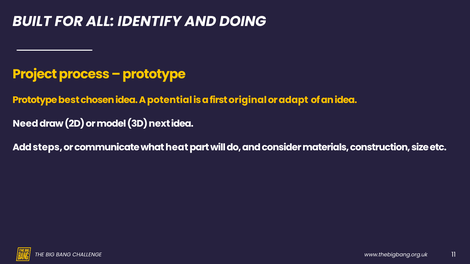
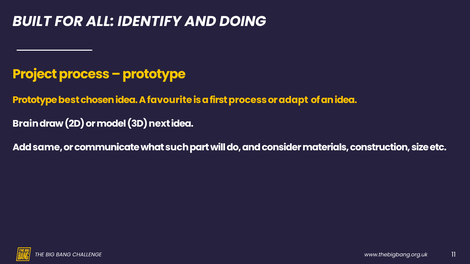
potential: potential -> favourite
first original: original -> process
Need: Need -> Brain
steps: steps -> same
heat: heat -> such
